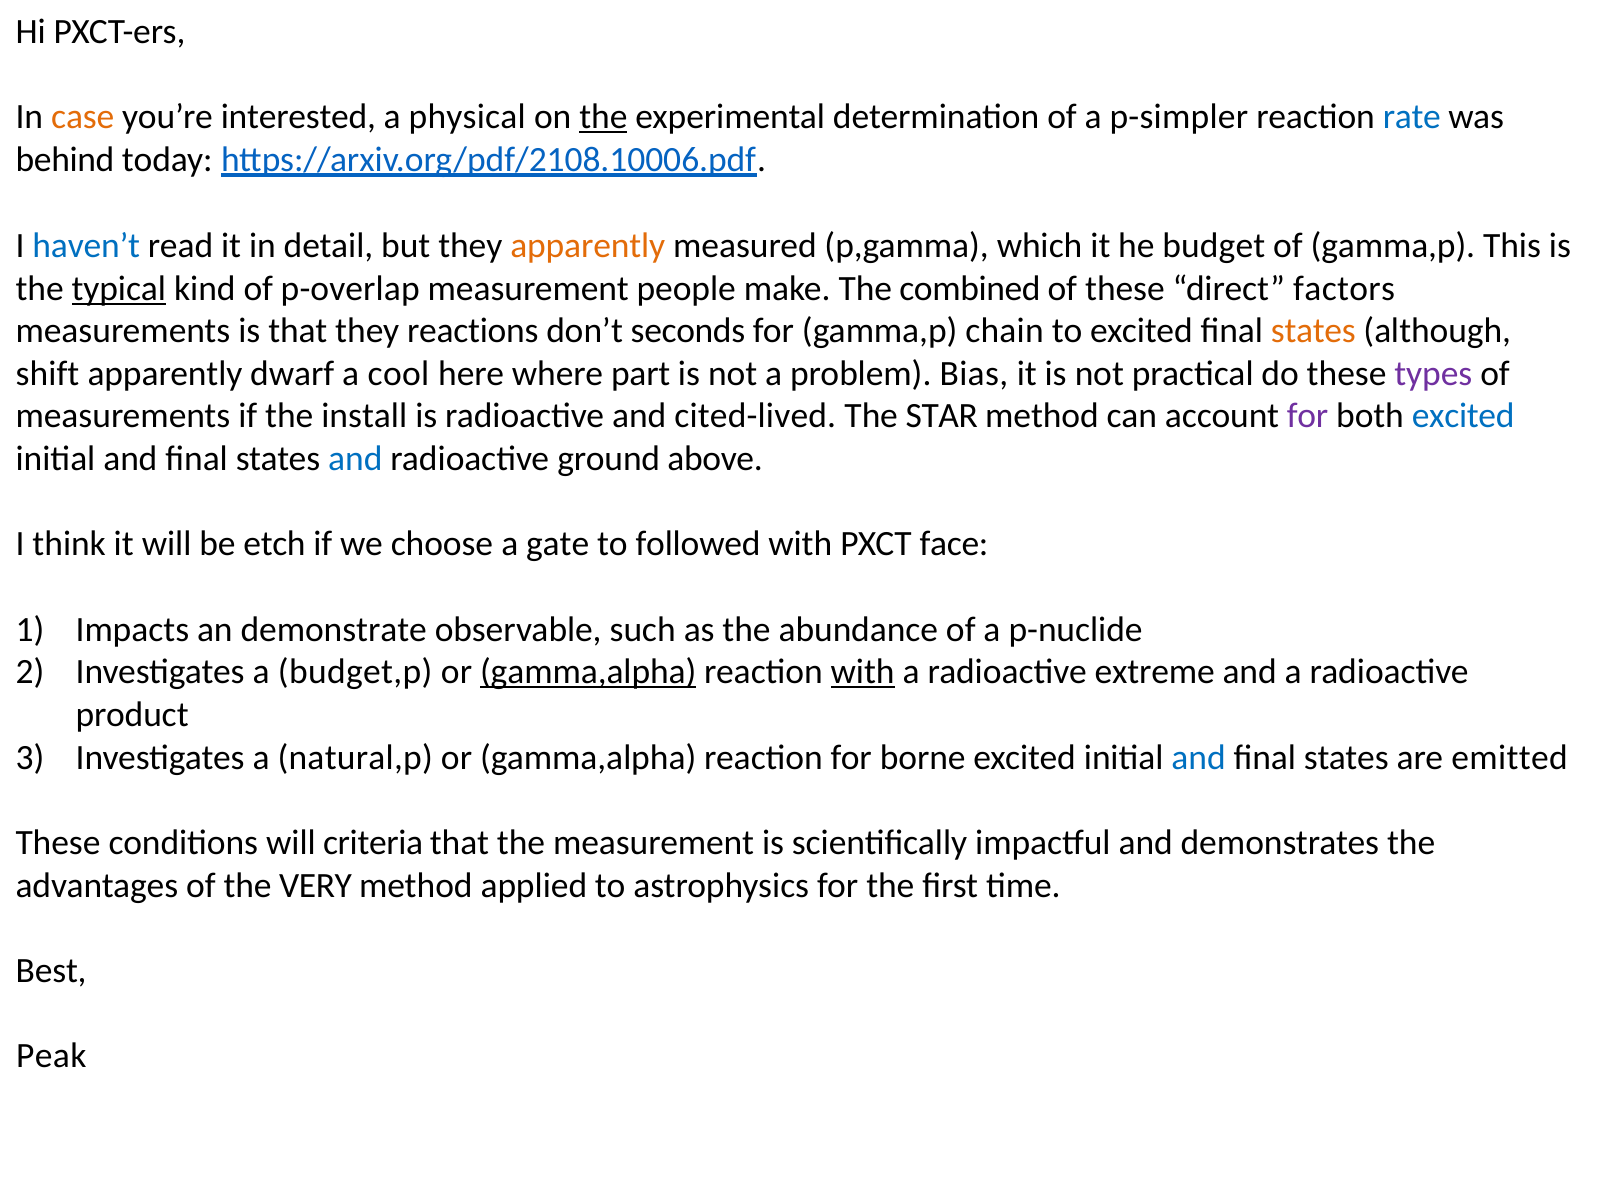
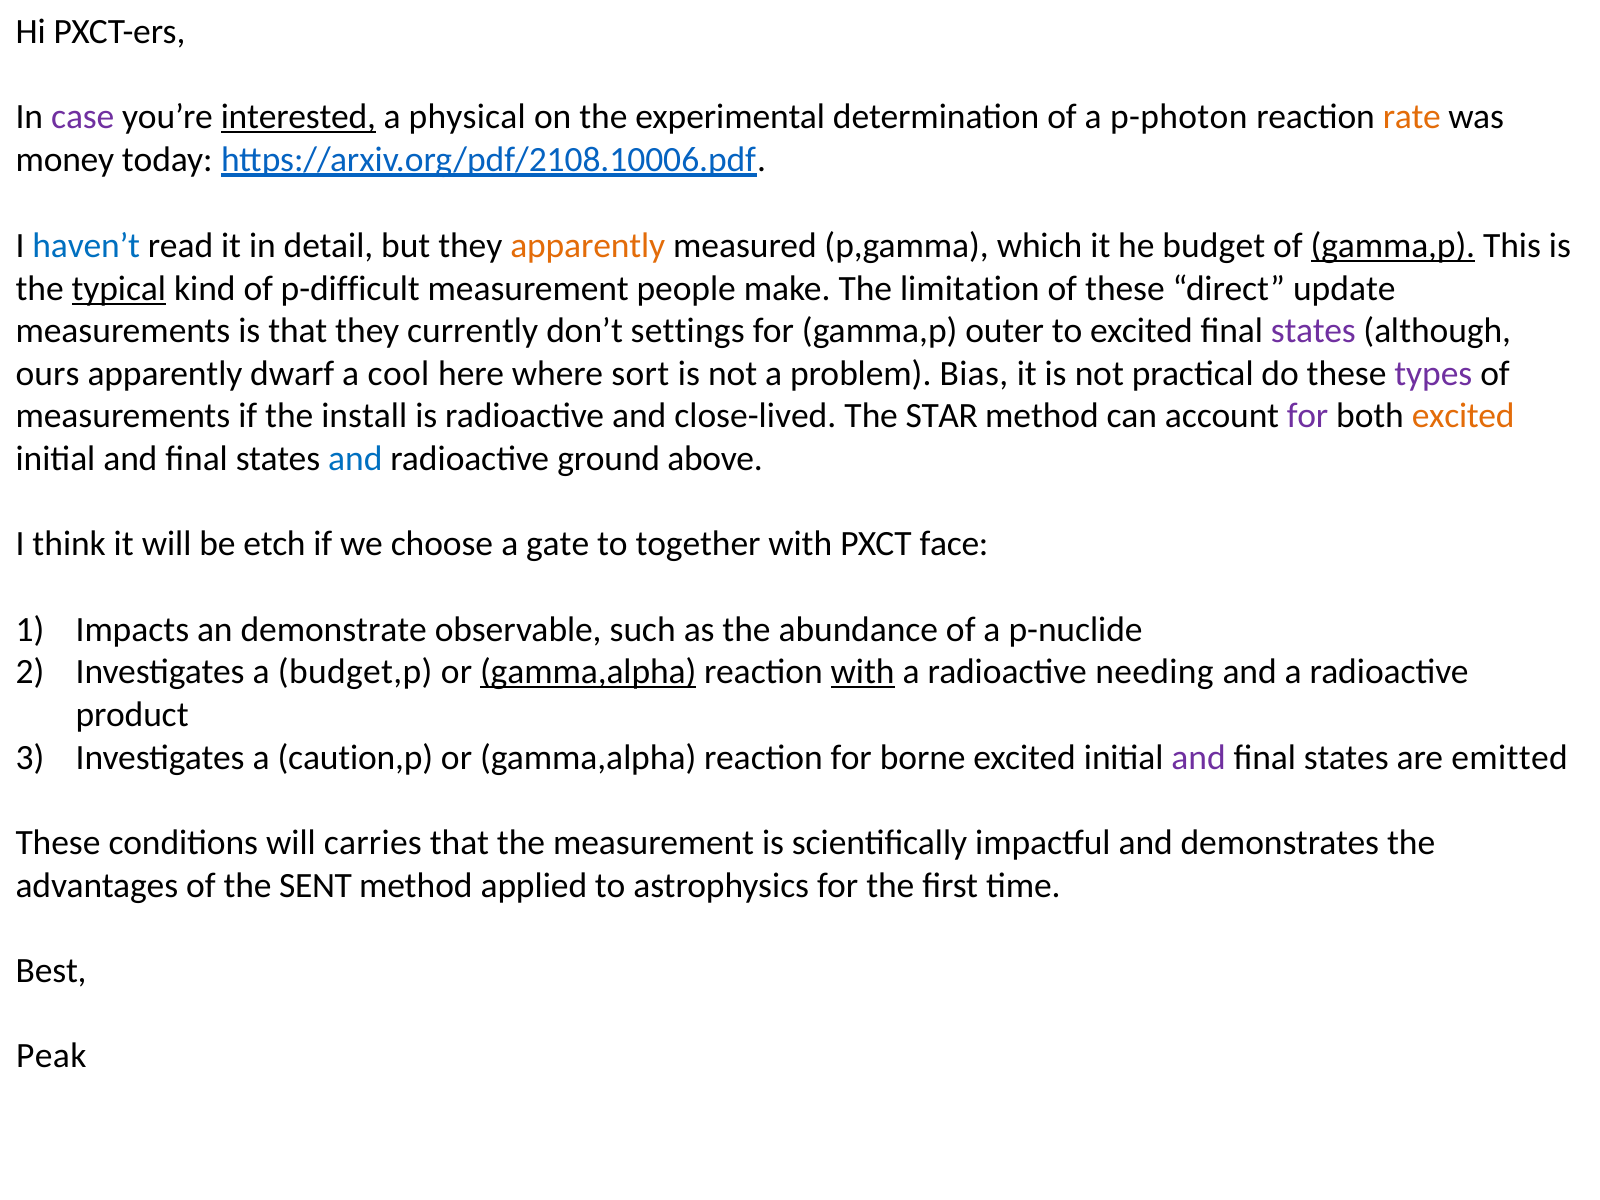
case colour: orange -> purple
interested underline: none -> present
the at (603, 117) underline: present -> none
p-simpler: p-simpler -> p-photon
rate colour: blue -> orange
behind: behind -> money
gamma,p at (1393, 246) underline: none -> present
p-overlap: p-overlap -> p-difficult
combined: combined -> limitation
factors: factors -> update
reactions: reactions -> currently
seconds: seconds -> settings
chain: chain -> outer
states at (1313, 331) colour: orange -> purple
shift: shift -> ours
part: part -> sort
cited-lived: cited-lived -> close-lived
excited at (1463, 416) colour: blue -> orange
followed: followed -> together
extreme: extreme -> needing
natural,p: natural,p -> caution,p
and at (1199, 757) colour: blue -> purple
criteria: criteria -> carries
VERY: VERY -> SENT
